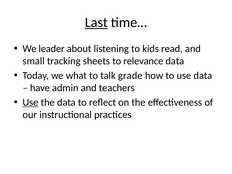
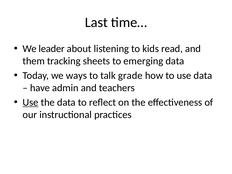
Last underline: present -> none
small: small -> them
relevance: relevance -> emerging
what: what -> ways
